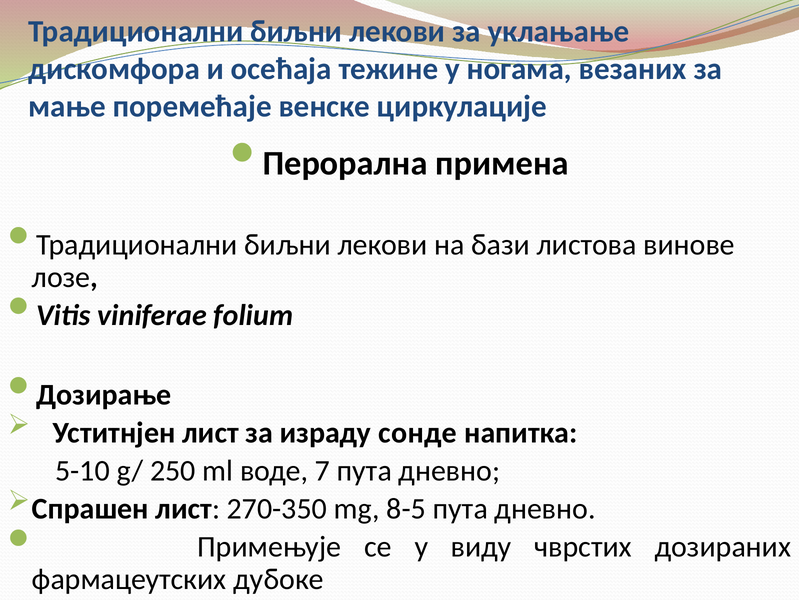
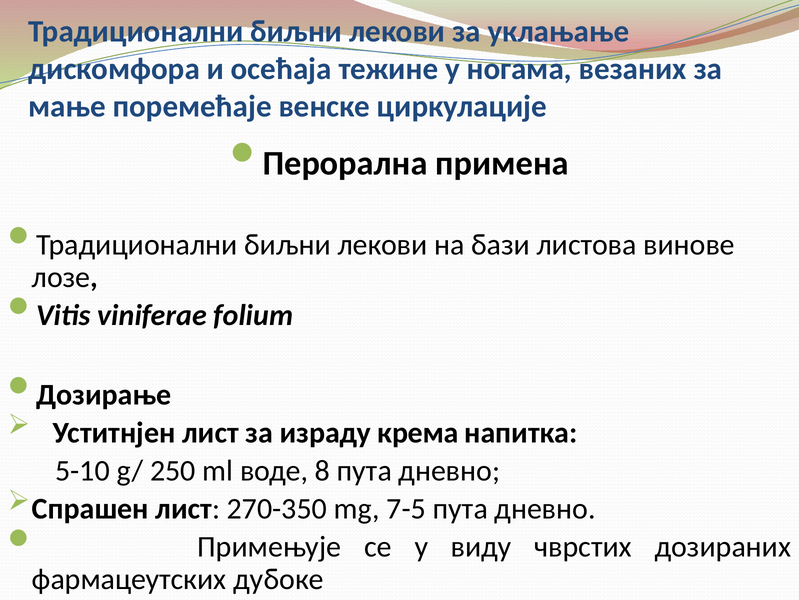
сонде: сонде -> крема
7: 7 -> 8
8-5: 8-5 -> 7-5
